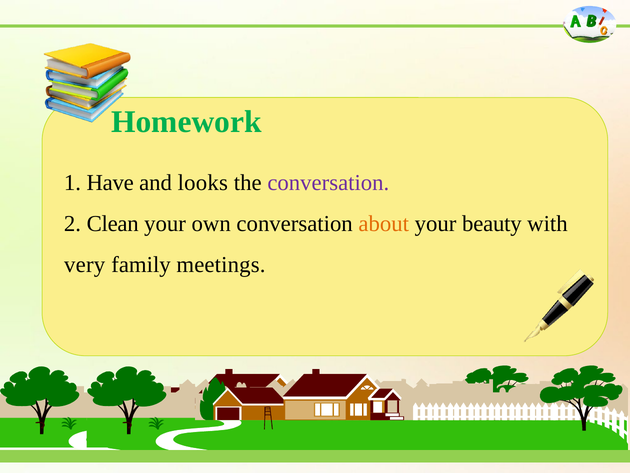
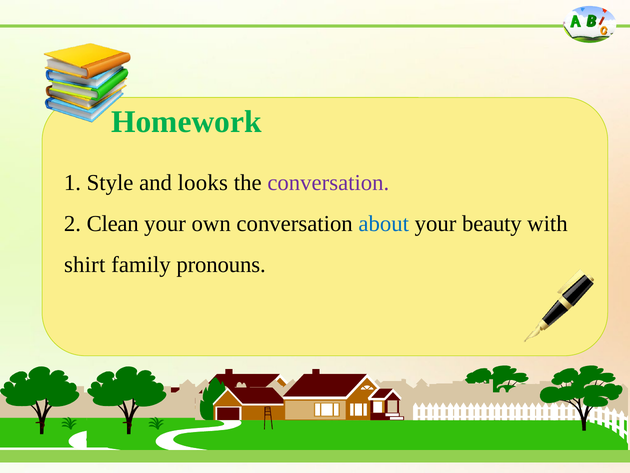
Have: Have -> Style
about colour: orange -> blue
very: very -> shirt
meetings: meetings -> pronouns
